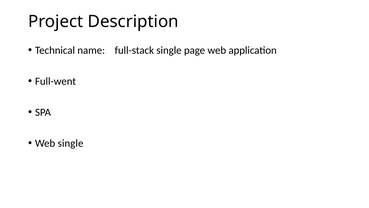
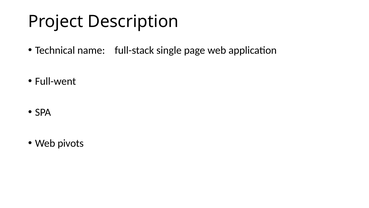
Web single: single -> pivots
